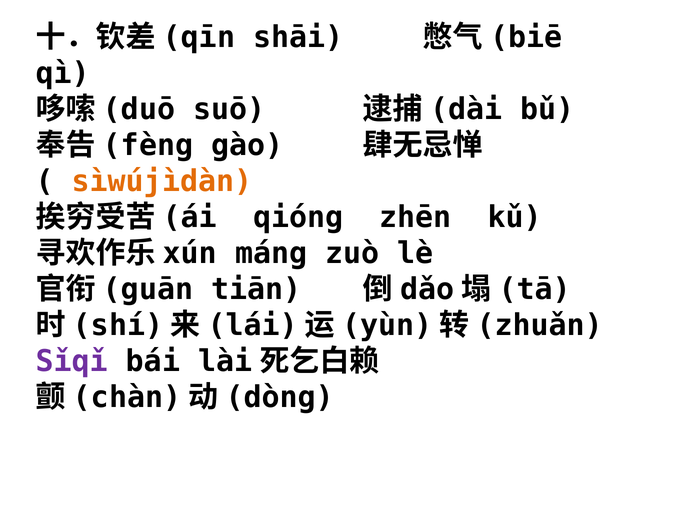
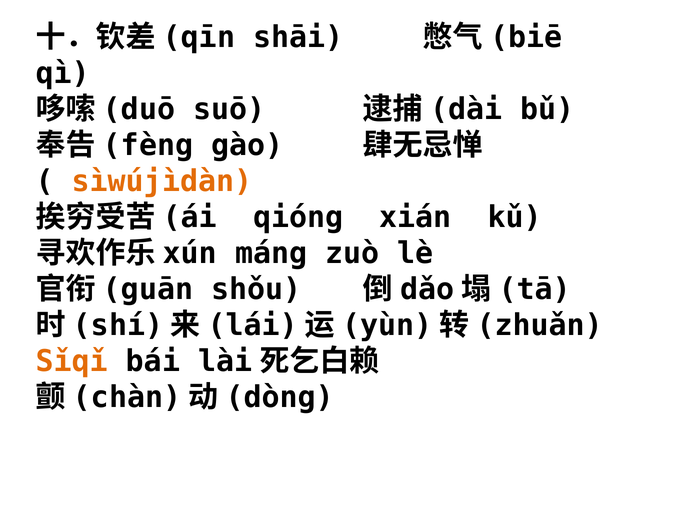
zhēn: zhēn -> xián
tiān: tiān -> shǒu
Sǐqǐ colour: purple -> orange
